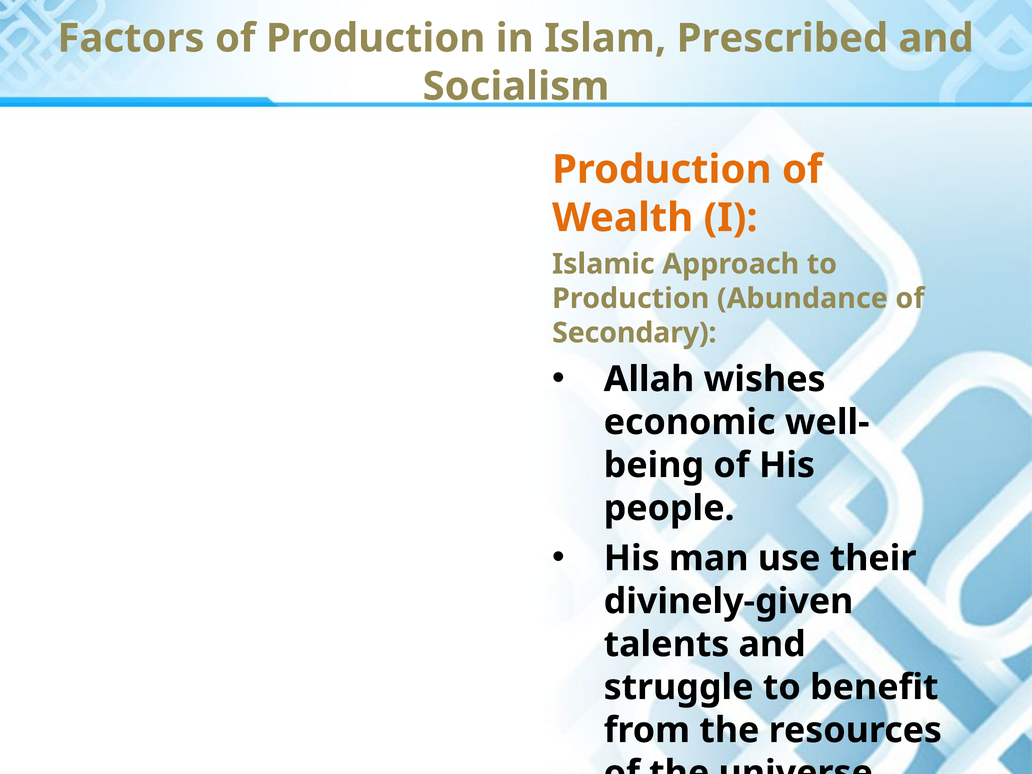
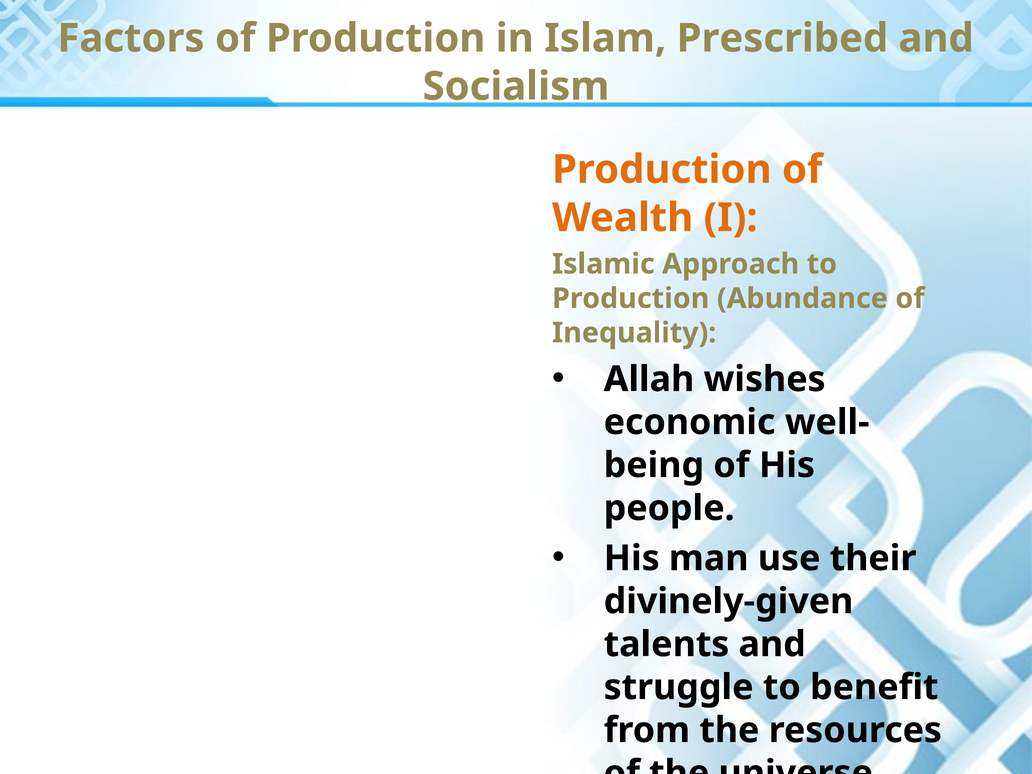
Secondary: Secondary -> Inequality
